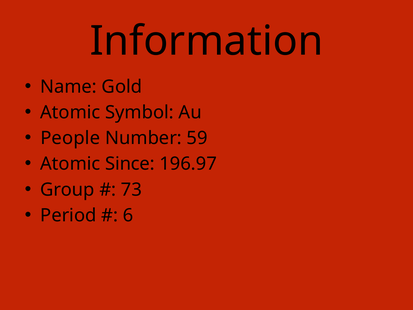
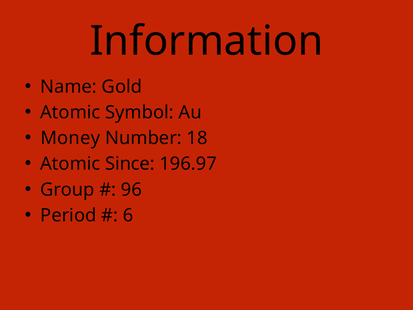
People: People -> Money
59: 59 -> 18
73: 73 -> 96
